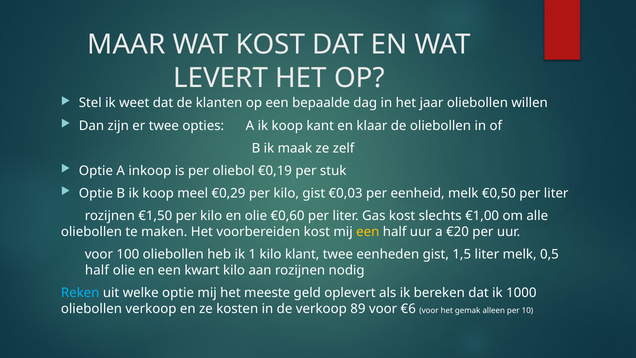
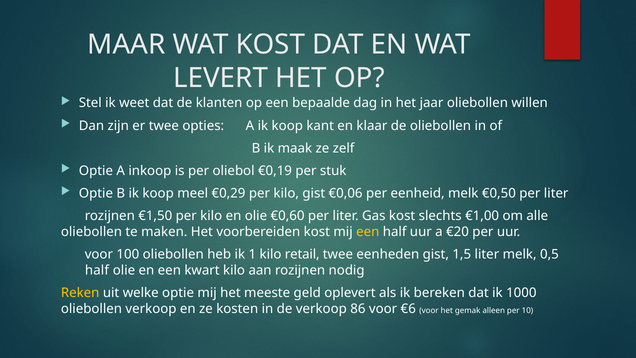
€0,03: €0,03 -> €0,06
klant: klant -> retail
Reken colour: light blue -> yellow
89: 89 -> 86
